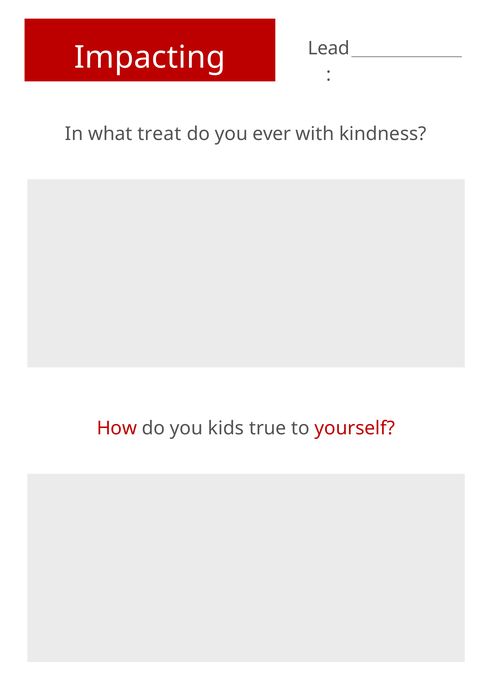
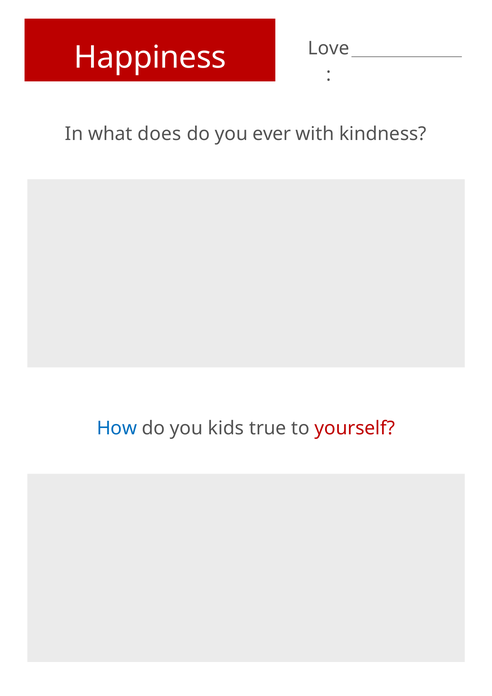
Lead: Lead -> Love
Impacting: Impacting -> Happiness
treat: treat -> does
How colour: red -> blue
